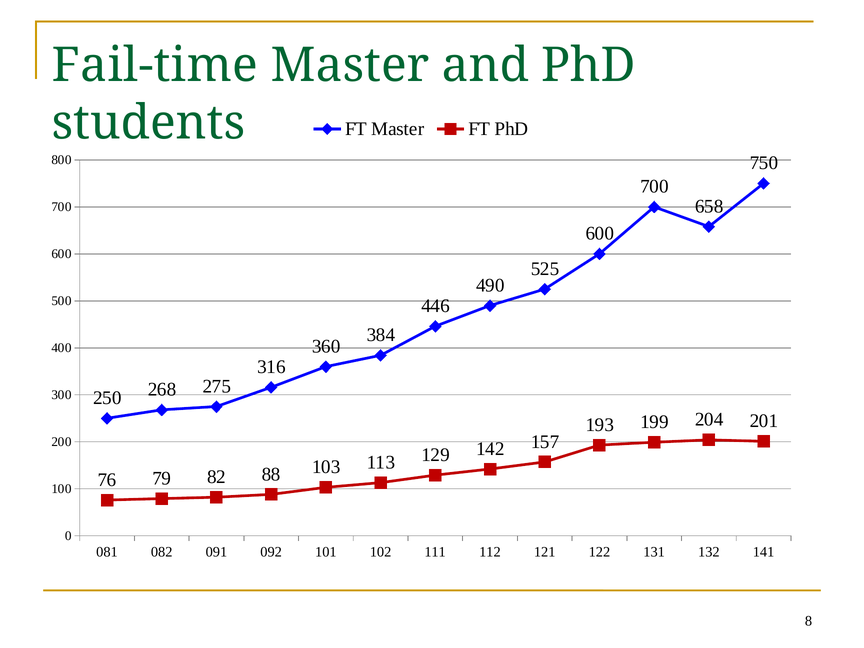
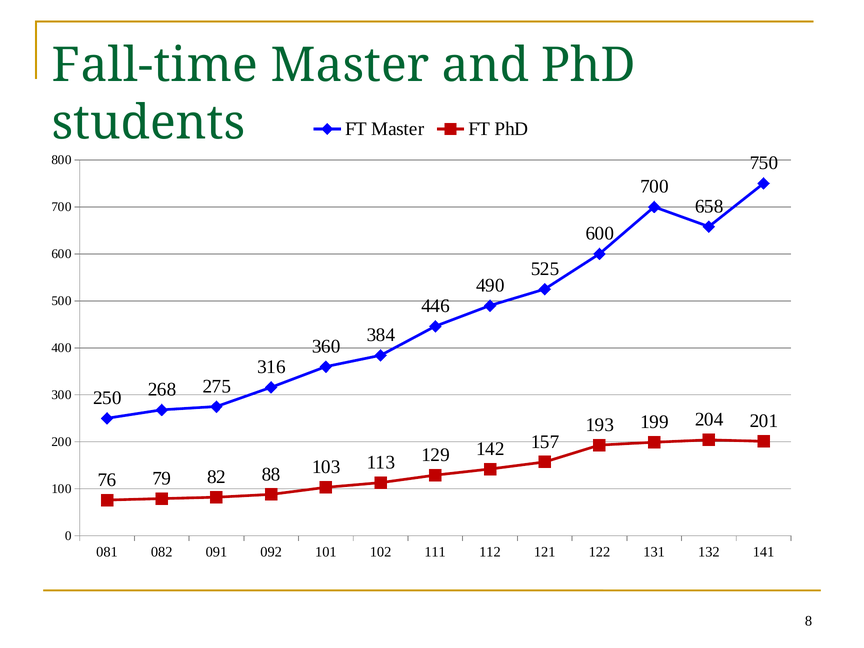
Fail-time: Fail-time -> Fall-time
